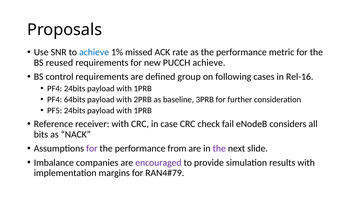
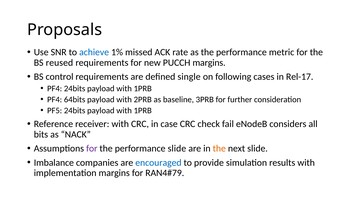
PUCCH achieve: achieve -> margins
group: group -> single
Rel-16: Rel-16 -> Rel-17
performance from: from -> slide
the at (219, 149) colour: purple -> orange
encouraged colour: purple -> blue
